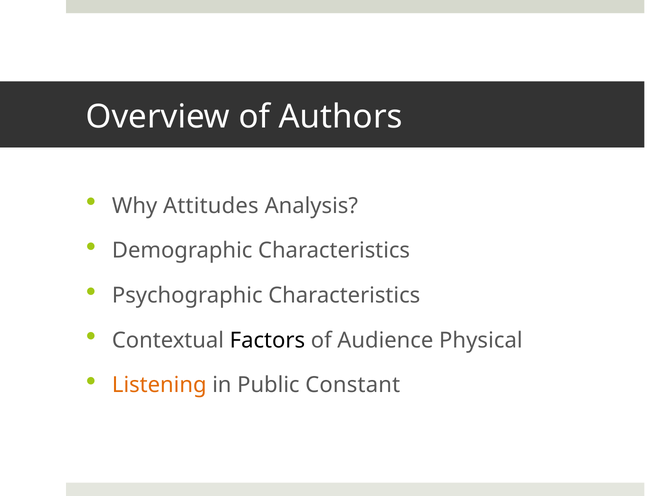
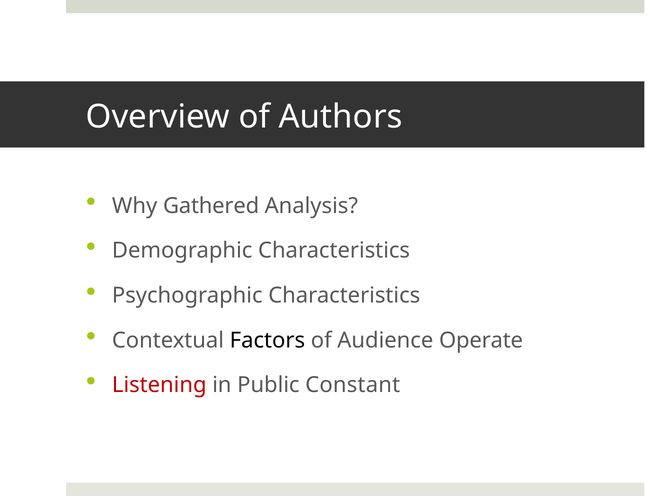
Attitudes: Attitudes -> Gathered
Physical: Physical -> Operate
Listening colour: orange -> red
